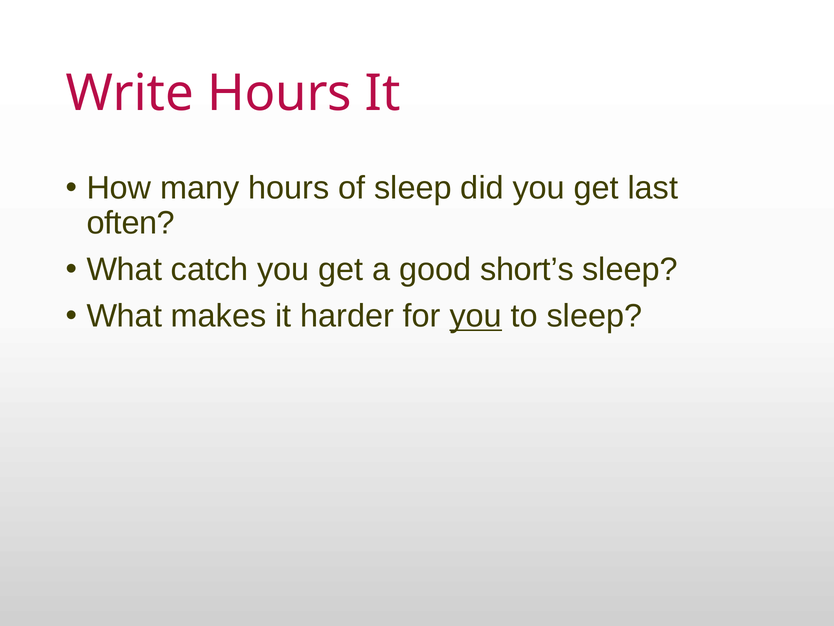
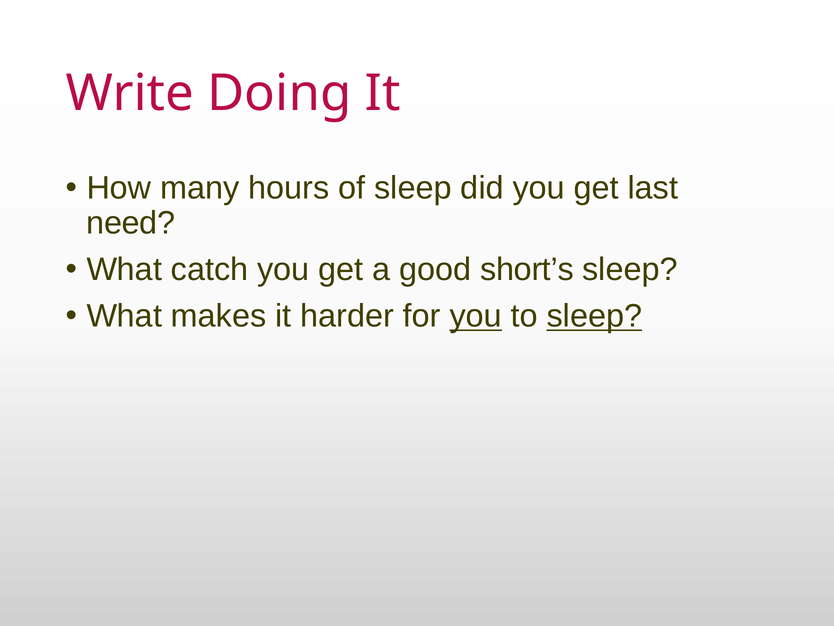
Write Hours: Hours -> Doing
often: often -> need
sleep at (594, 316) underline: none -> present
